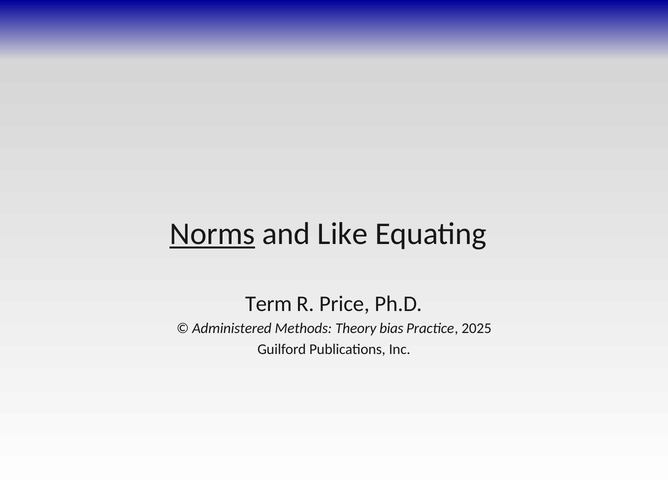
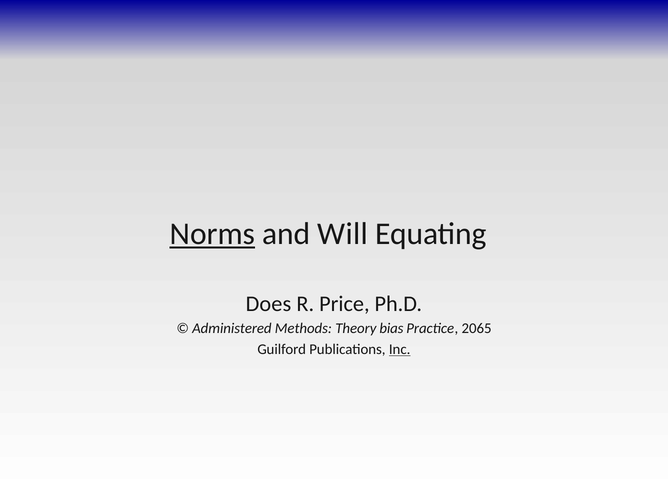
Like: Like -> Will
Term: Term -> Does
2025: 2025 -> 2065
Inc underline: none -> present
